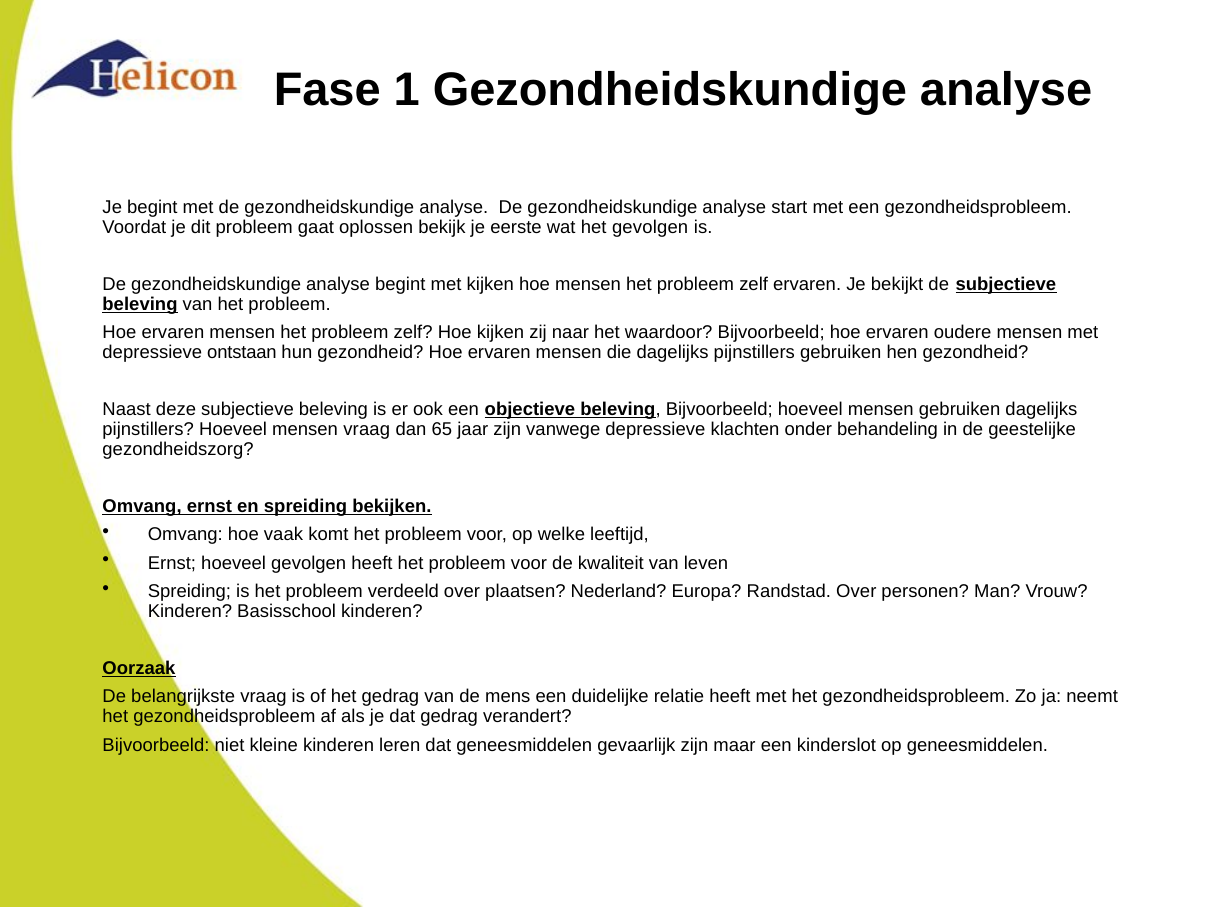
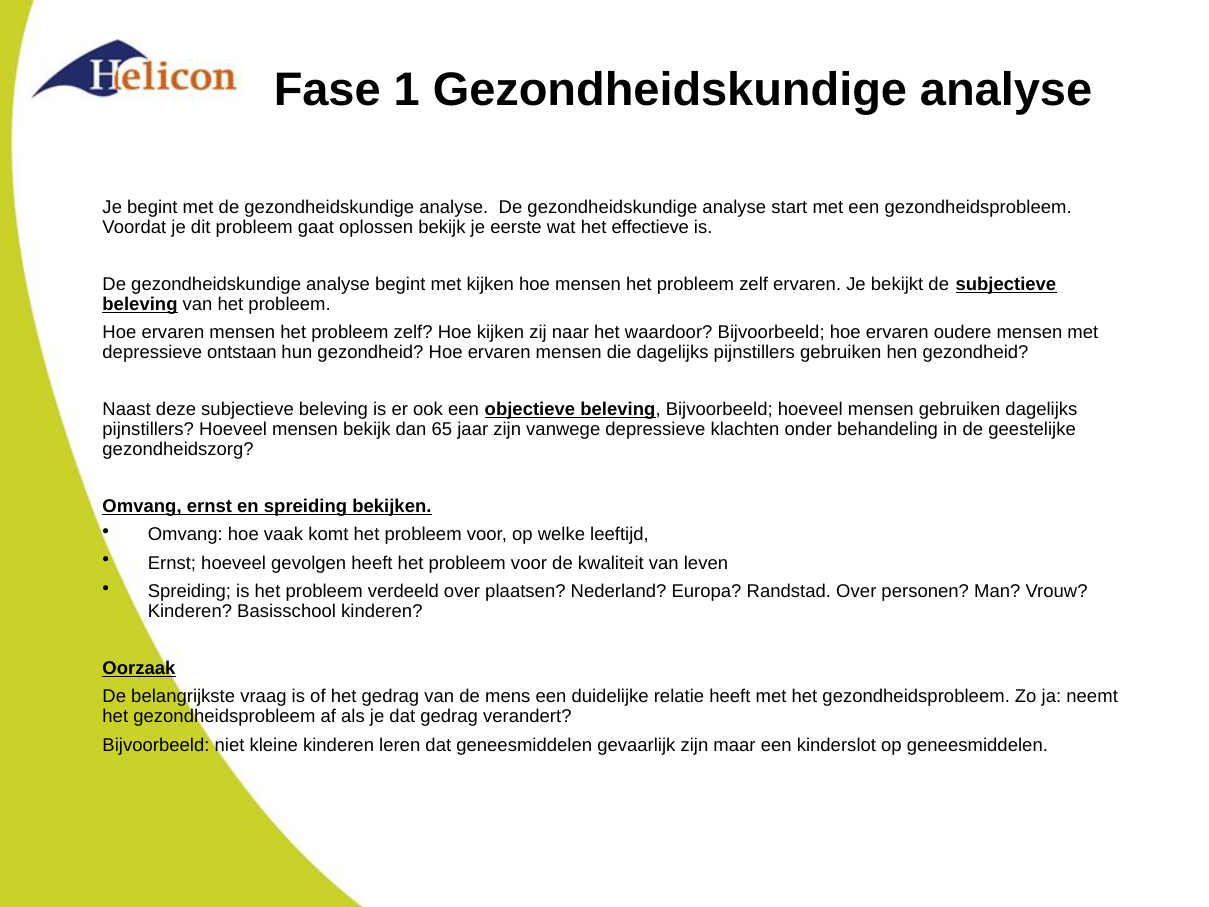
het gevolgen: gevolgen -> effectieve
mensen vraag: vraag -> bekijk
